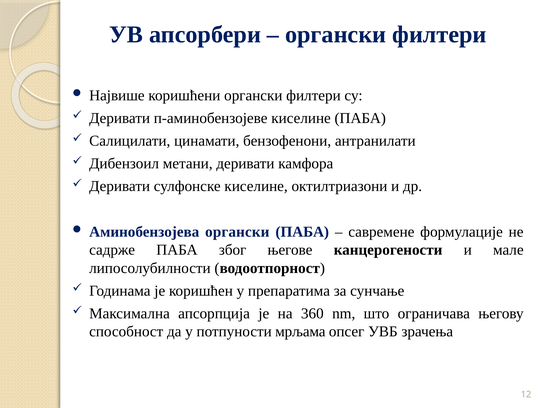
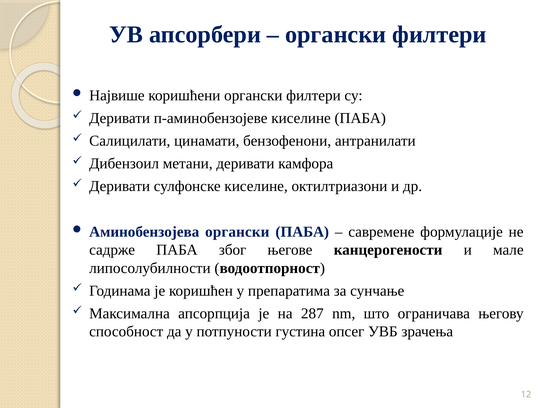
360: 360 -> 287
мрљама: мрљама -> густина
